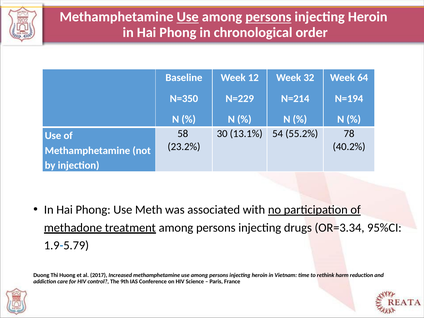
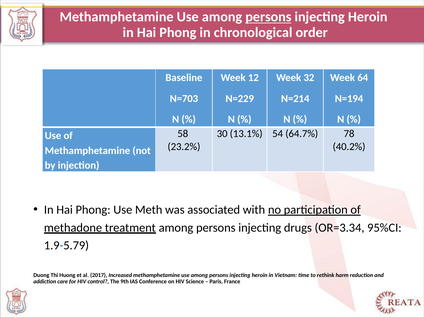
Use at (188, 17) underline: present -> none
N=350: N=350 -> N=703
55.2%: 55.2% -> 64.7%
